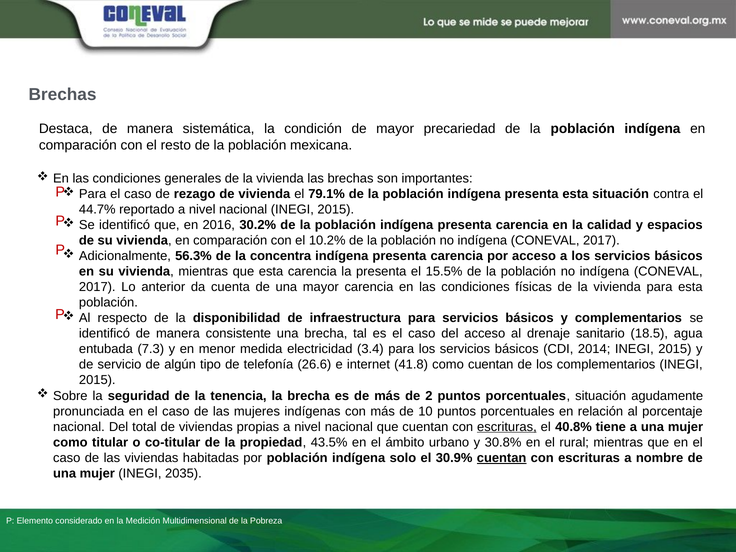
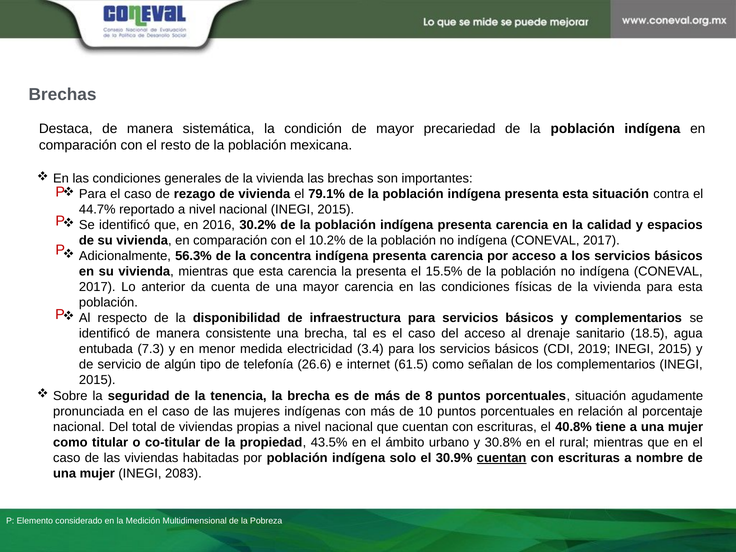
2014: 2014 -> 2019
41.8: 41.8 -> 61.5
como cuentan: cuentan -> señalan
2: 2 -> 8
escrituras at (507, 427) underline: present -> none
2035: 2035 -> 2083
